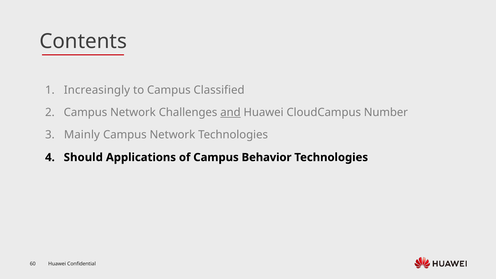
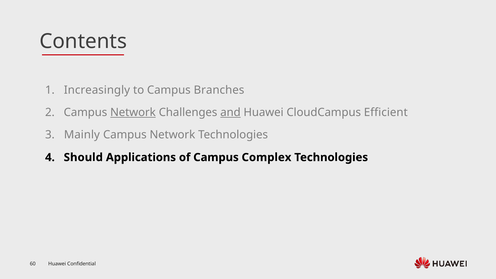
Classified: Classified -> Branches
Network at (133, 112) underline: none -> present
Number: Number -> Efficient
Behavior: Behavior -> Complex
